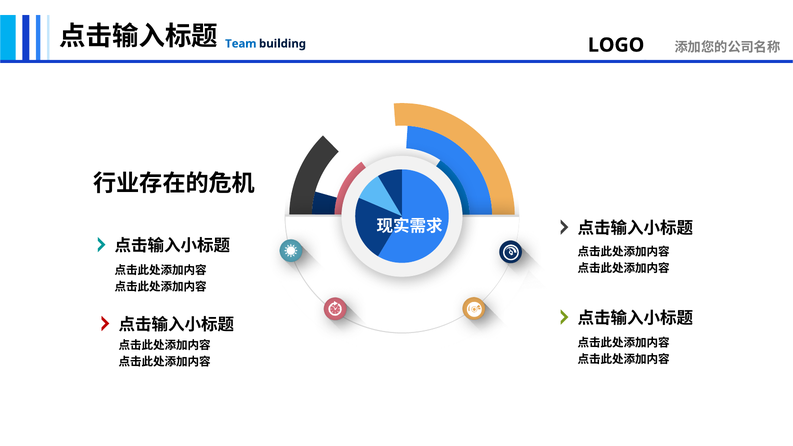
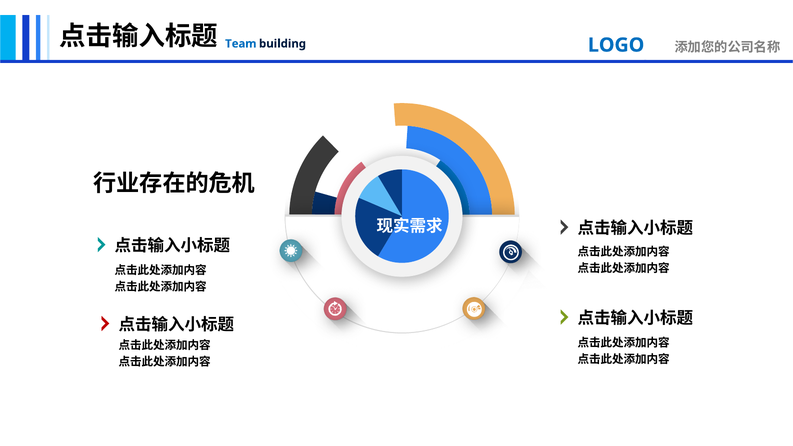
LOGO colour: black -> blue
